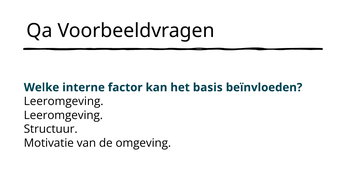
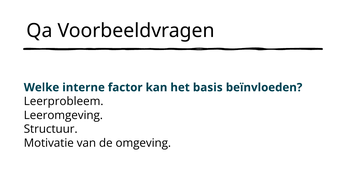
Leeromgeving at (64, 101): Leeromgeving -> Leerprobleem
